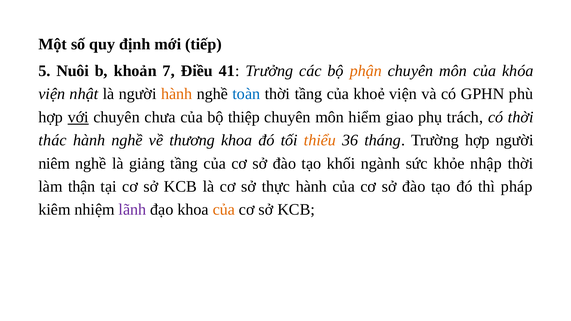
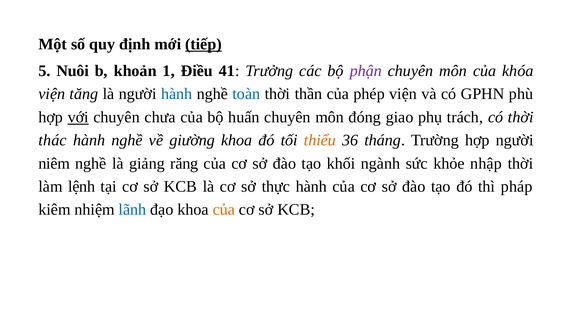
tiếp underline: none -> present
7: 7 -> 1
phận colour: orange -> purple
nhật: nhật -> tăng
hành at (177, 94) colour: orange -> blue
thời tầng: tầng -> thần
khoẻ: khoẻ -> phép
thiệp: thiệp -> huấn
hiểm: hiểm -> đóng
thương: thương -> giường
giảng tầng: tầng -> răng
thận: thận -> lệnh
lãnh colour: purple -> blue
